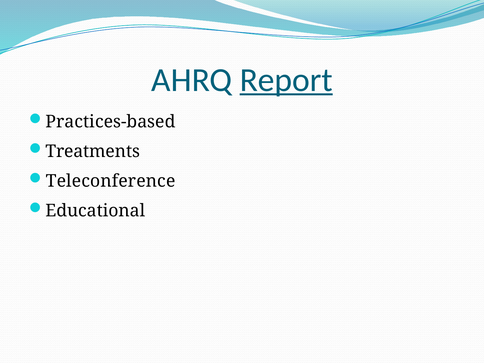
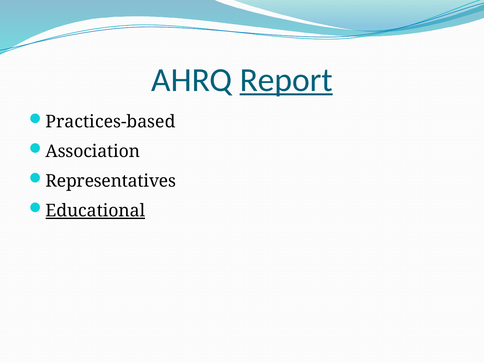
Treatments: Treatments -> Association
Teleconference: Teleconference -> Representatives
Educational underline: none -> present
